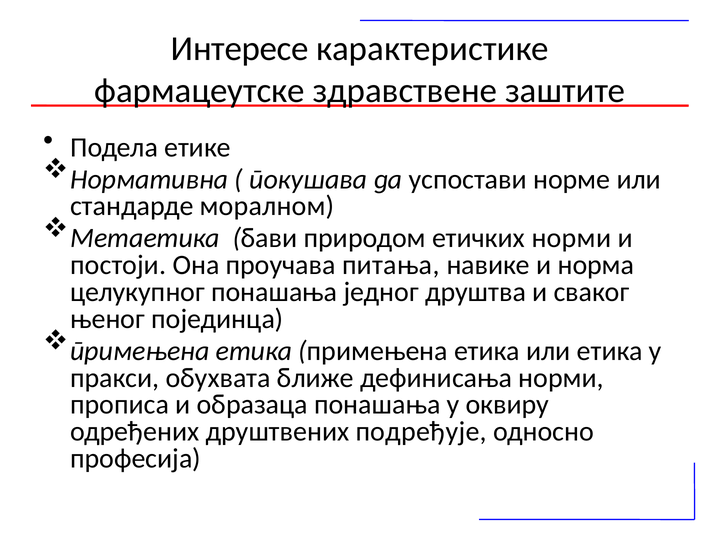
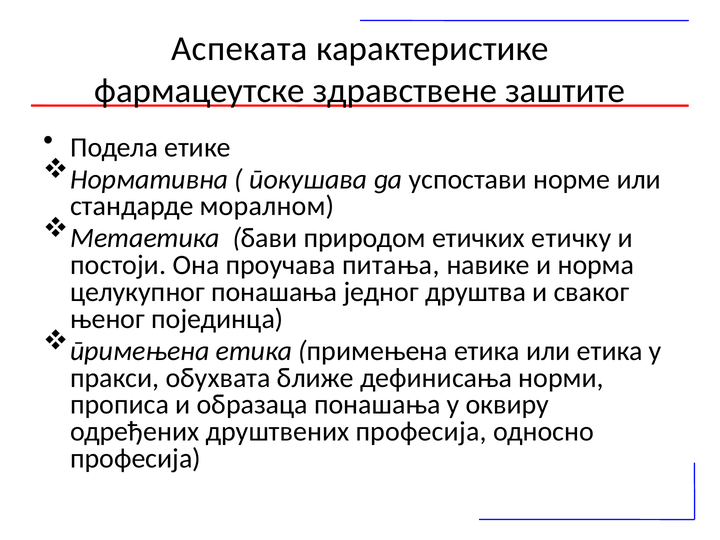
Интересе: Интересе -> Аспеката
етичких норми: норми -> етичку
друштвених подређује: подређује -> професија
